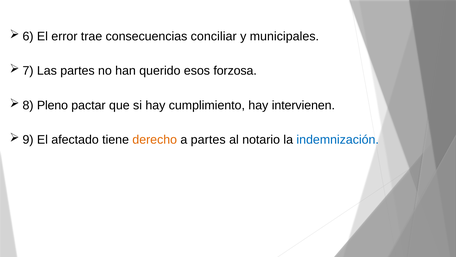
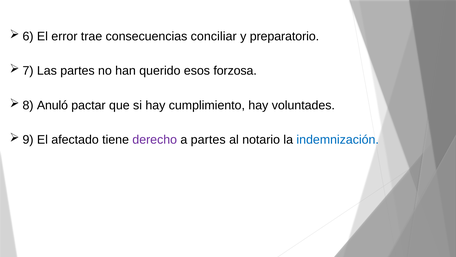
municipales: municipales -> preparatorio
Pleno: Pleno -> Anuló
intervienen: intervienen -> voluntades
derecho colour: orange -> purple
